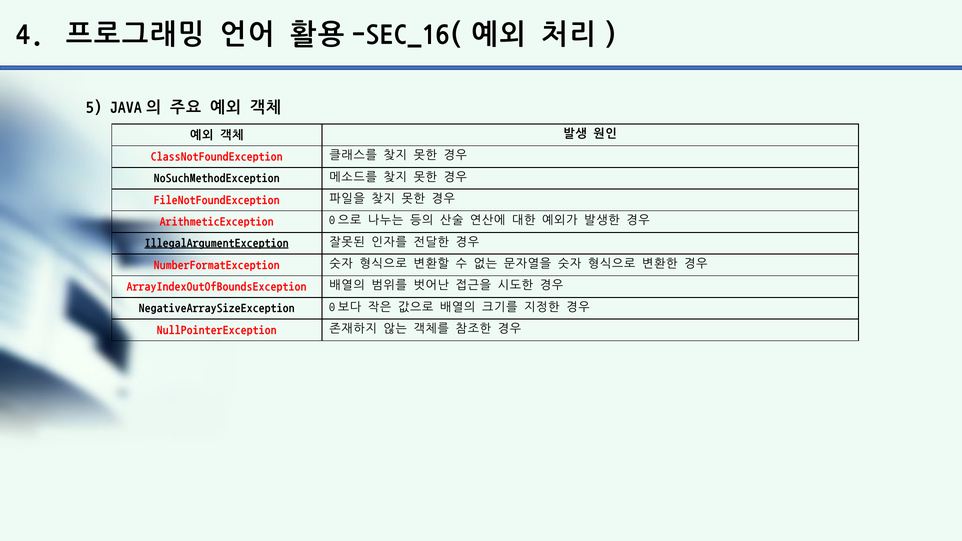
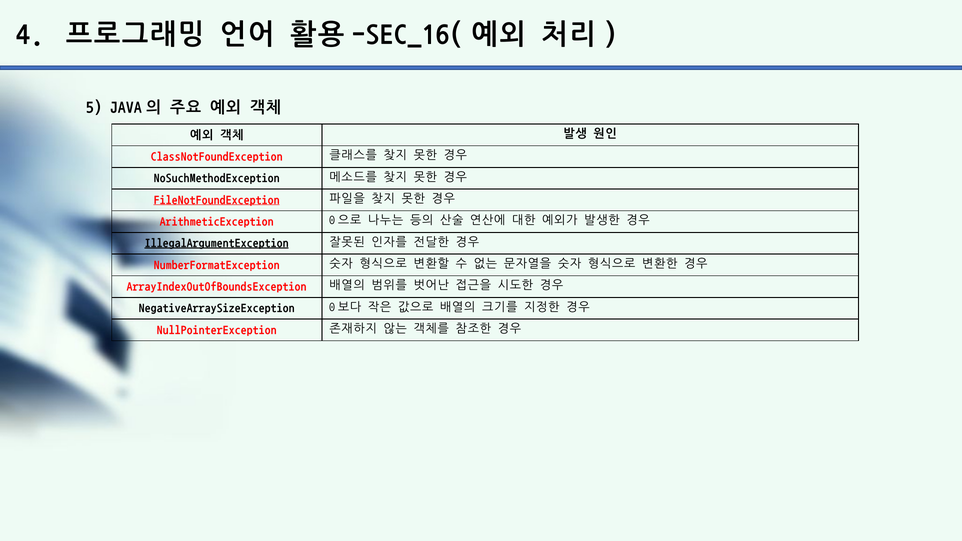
FileNotFoundException underline: none -> present
